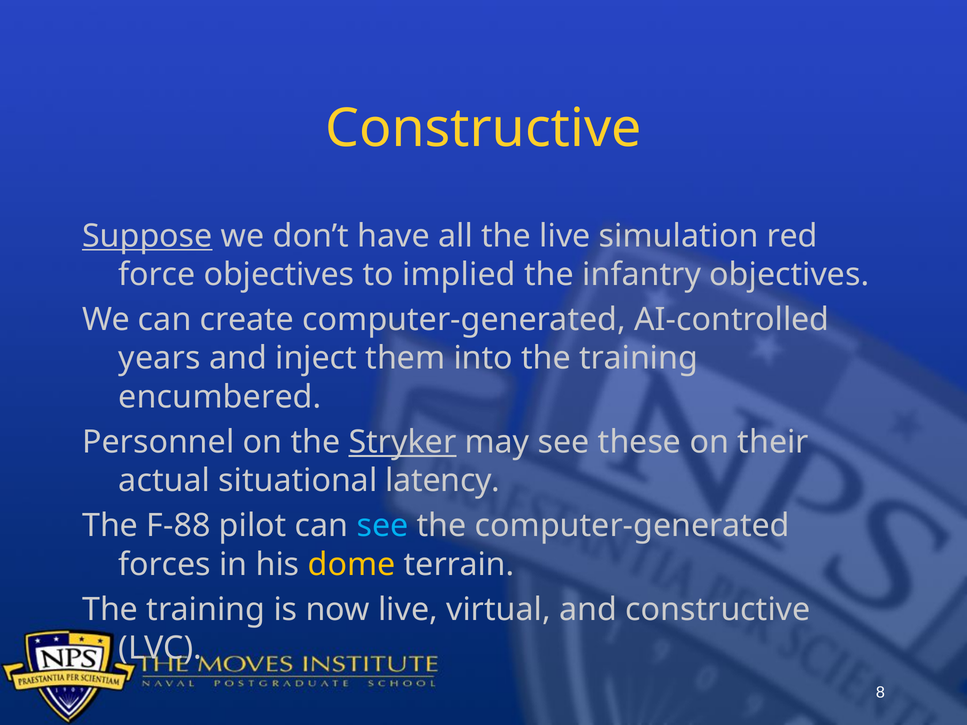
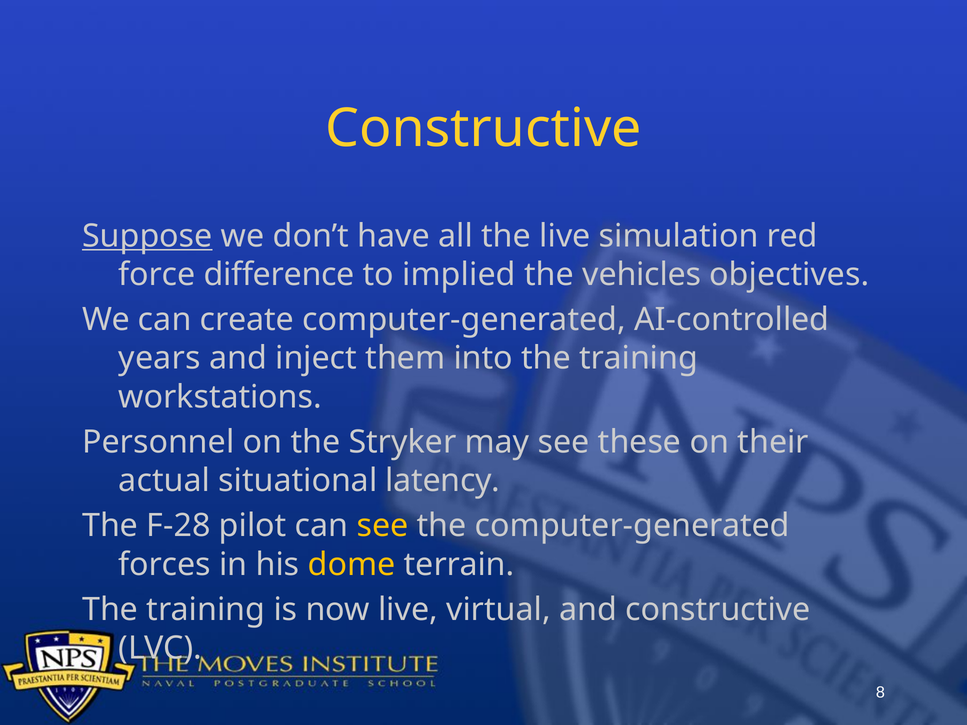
force objectives: objectives -> difference
infantry: infantry -> vehicles
encumbered: encumbered -> workstations
Stryker underline: present -> none
F-88: F-88 -> F-28
see at (383, 526) colour: light blue -> yellow
